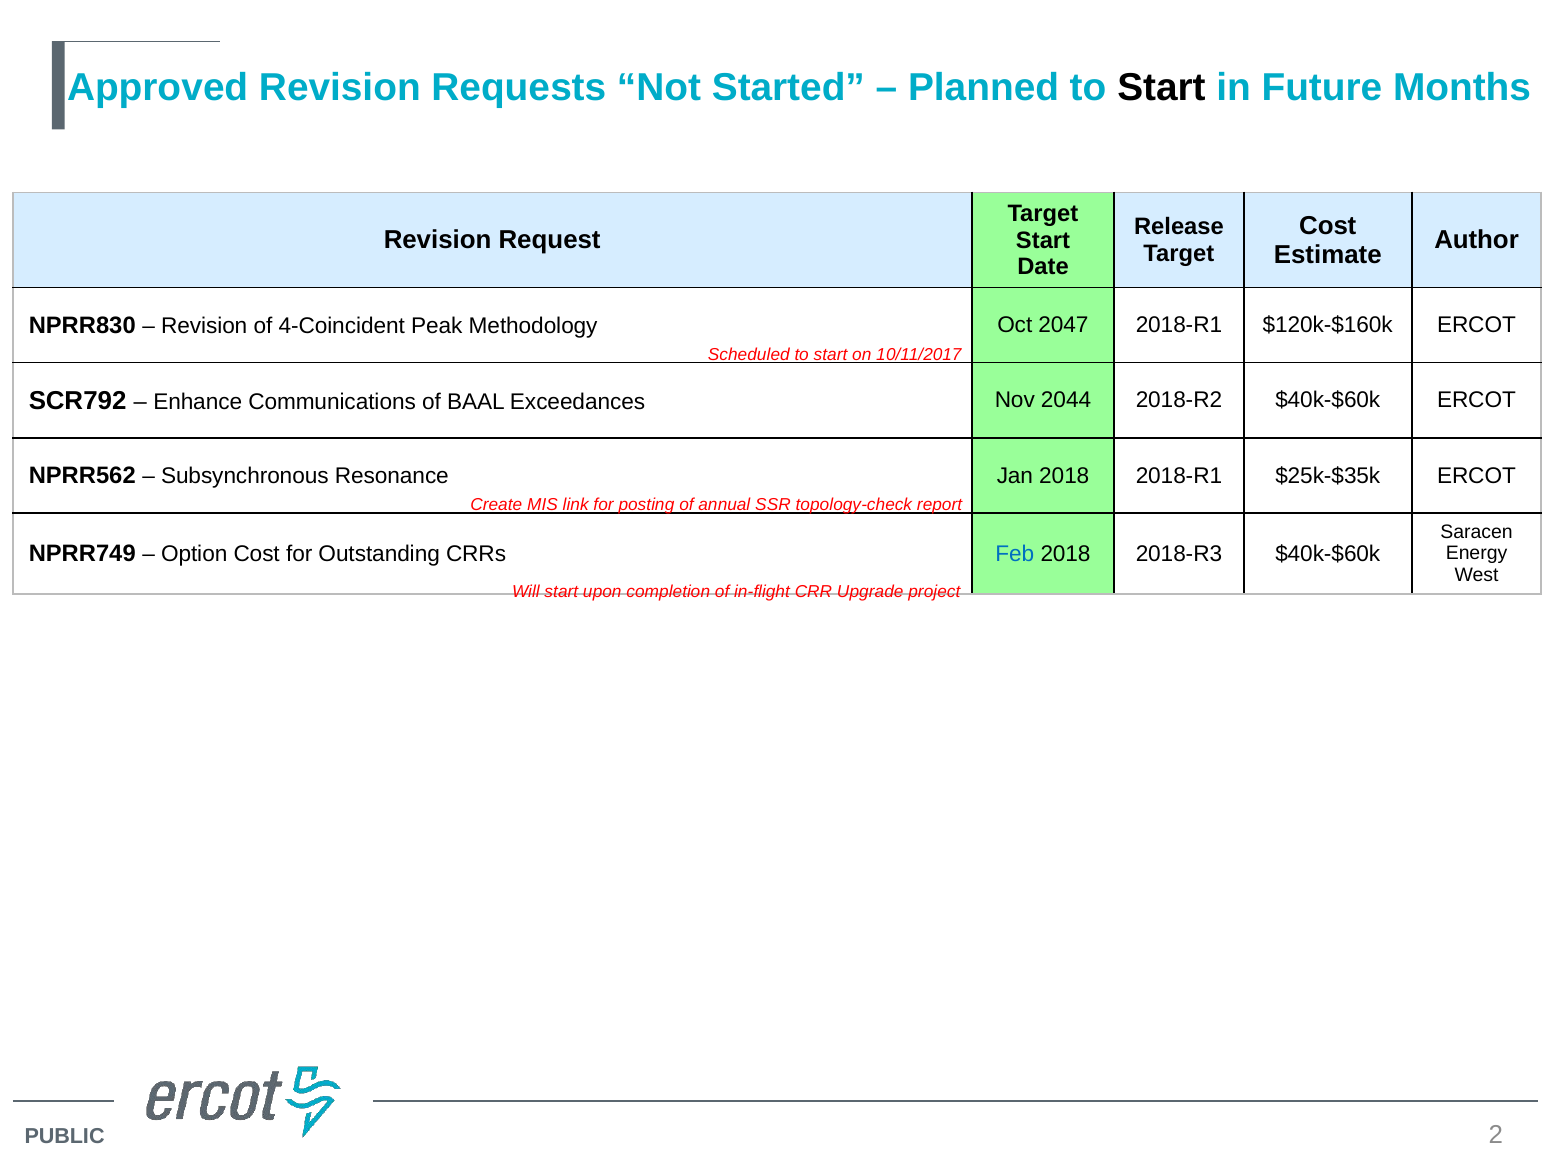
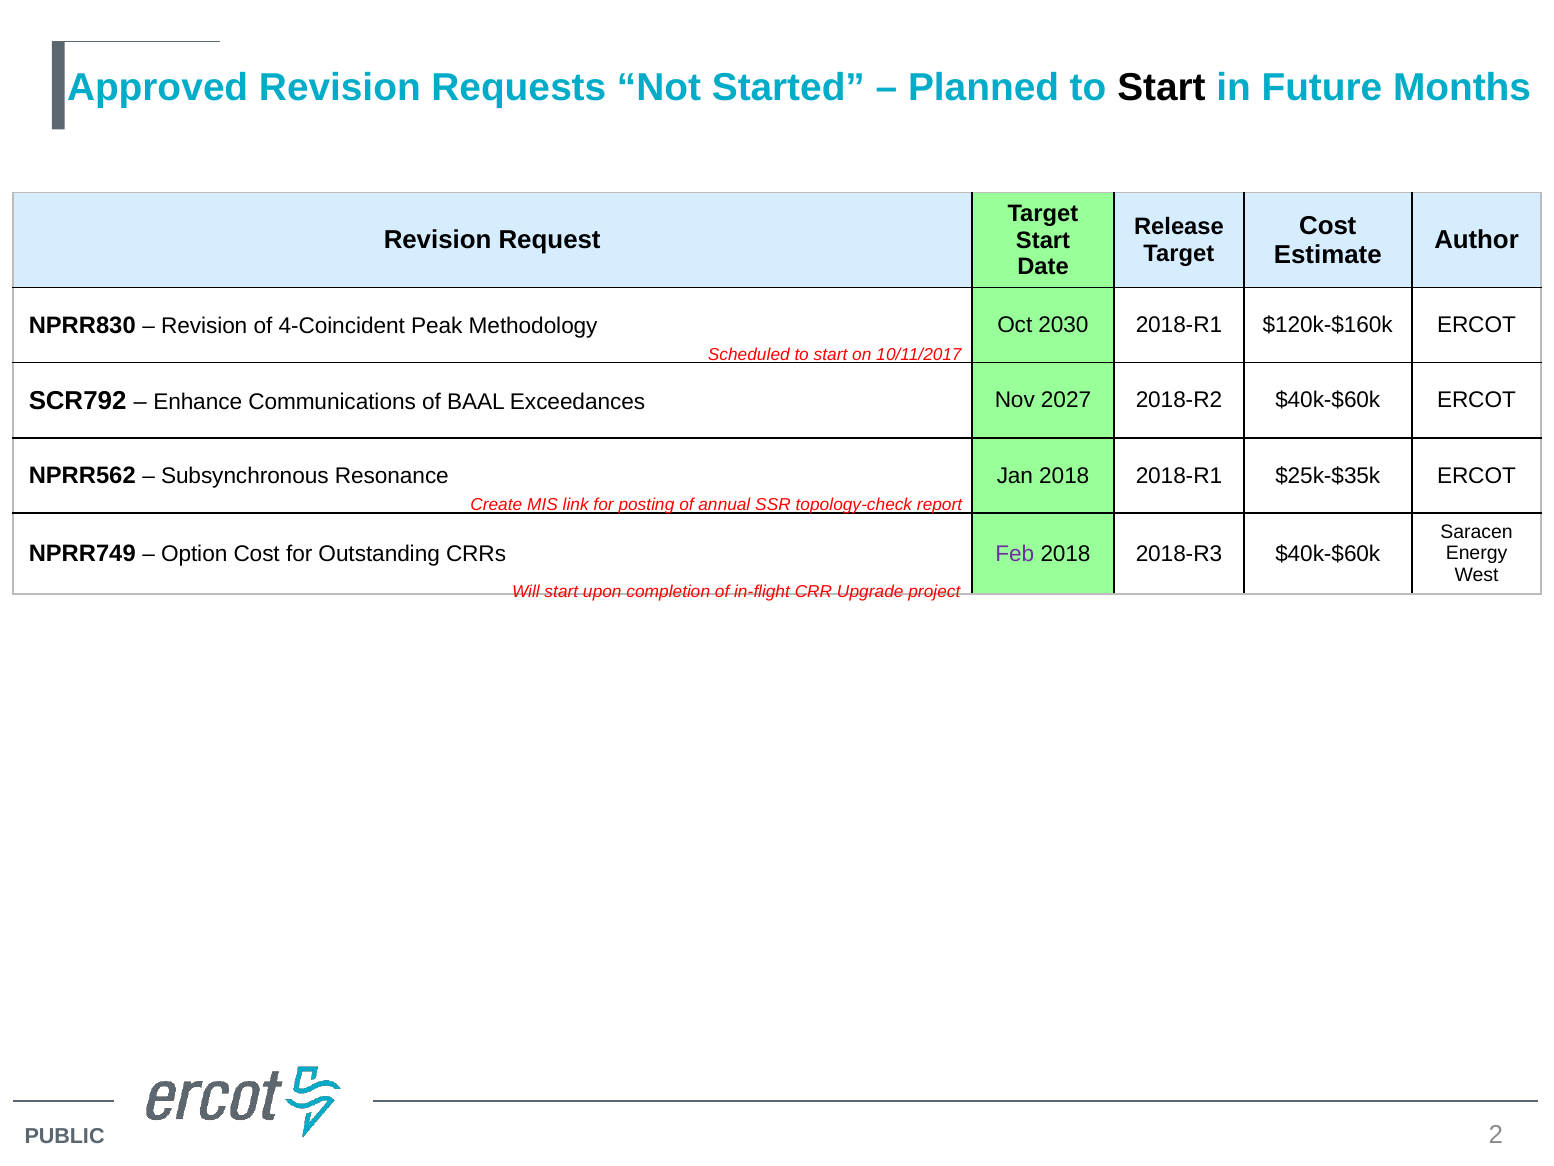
2047: 2047 -> 2030
2044: 2044 -> 2027
Feb colour: blue -> purple
